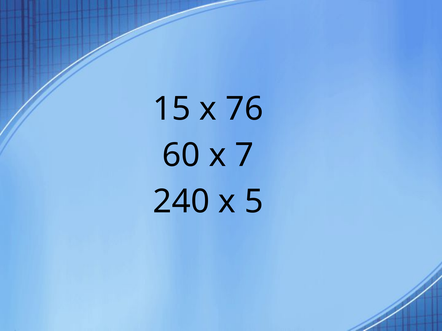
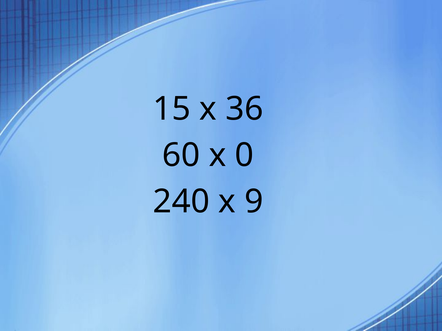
76: 76 -> 36
7: 7 -> 0
5: 5 -> 9
